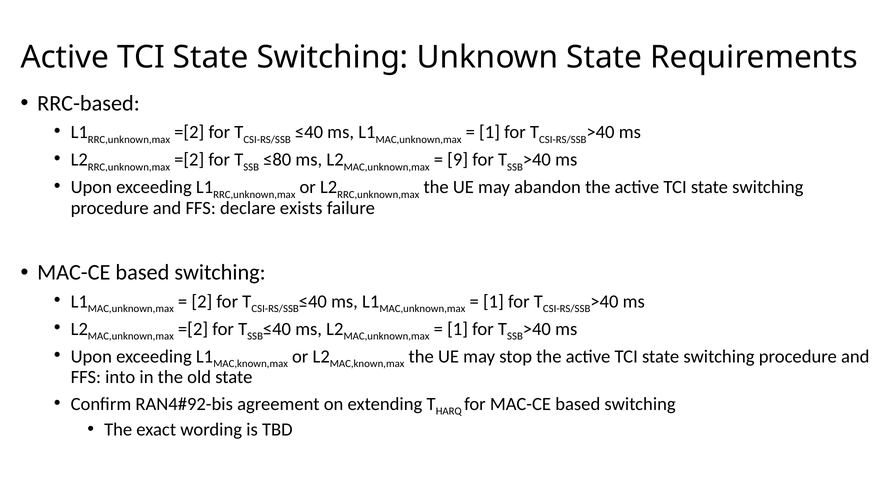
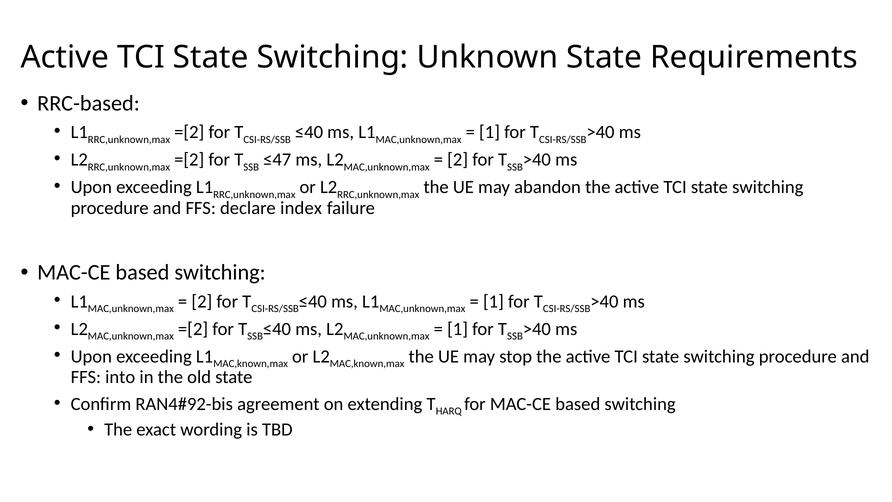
≤80: ≤80 -> ≤47
9 at (458, 160): 9 -> 2
exists: exists -> index
